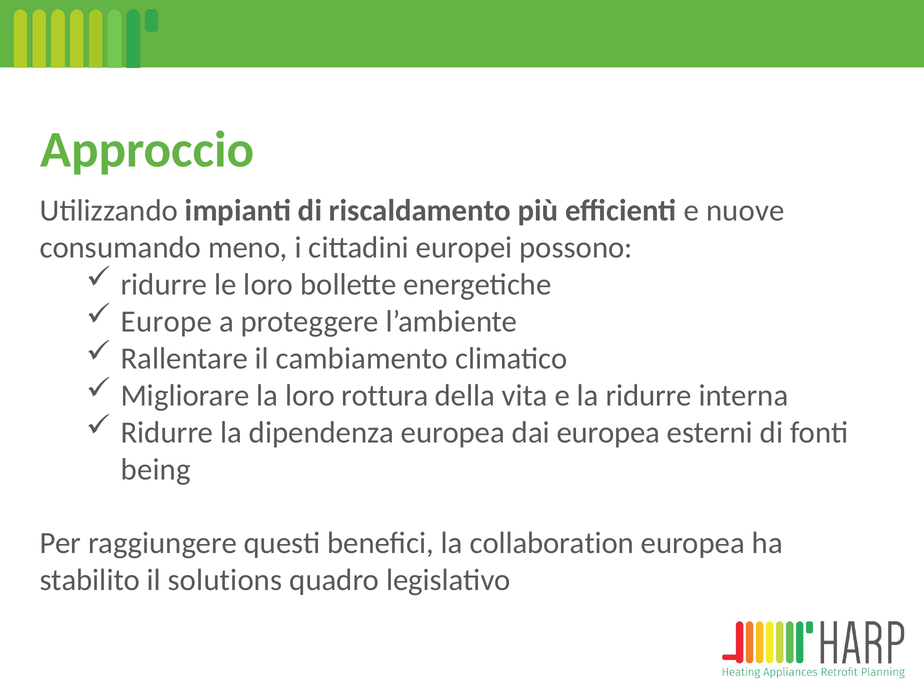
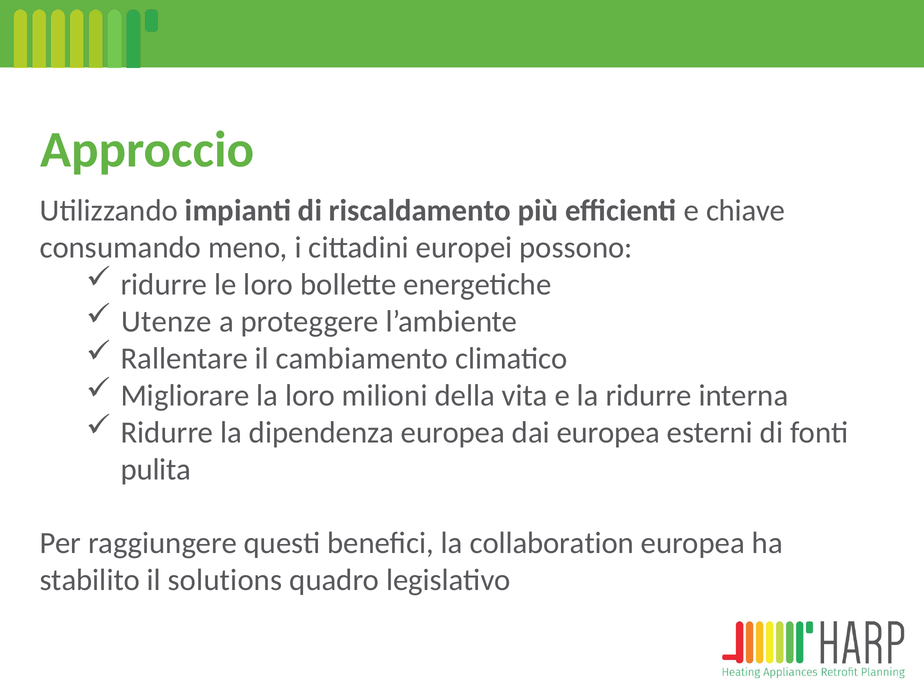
nuove: nuove -> chiave
Europe: Europe -> Utenze
rottura: rottura -> milioni
being: being -> pulita
